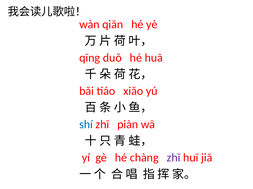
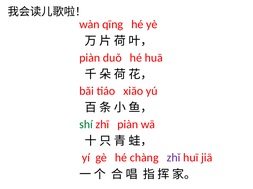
qiān: qiān -> qīng
qīng at (90, 58): qīng -> piàn
shí colour: blue -> green
